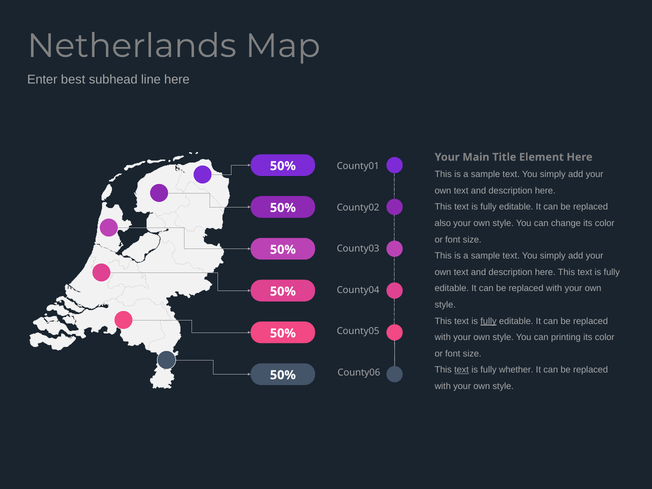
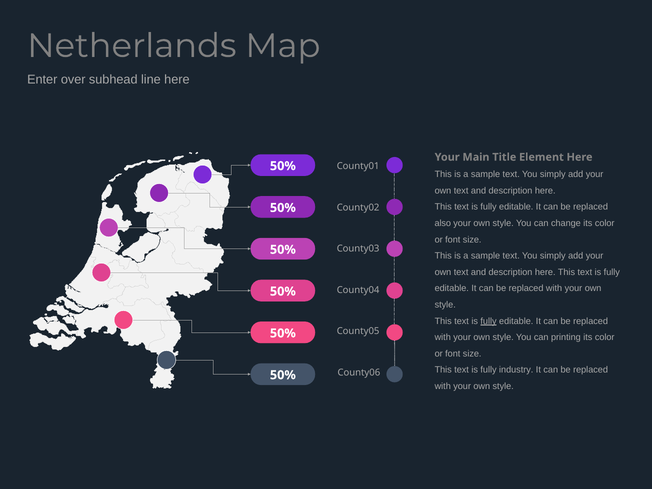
best: best -> over
text at (462, 370) underline: present -> none
whether: whether -> industry
